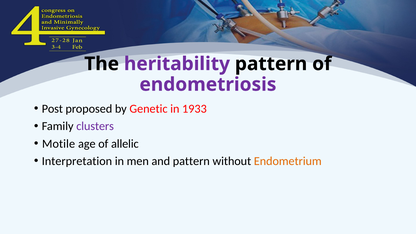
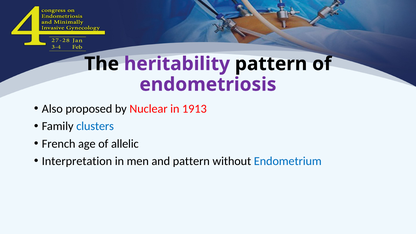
Post: Post -> Also
Genetic: Genetic -> Nuclear
1933: 1933 -> 1913
clusters colour: purple -> blue
Motile: Motile -> French
Endometrium colour: orange -> blue
